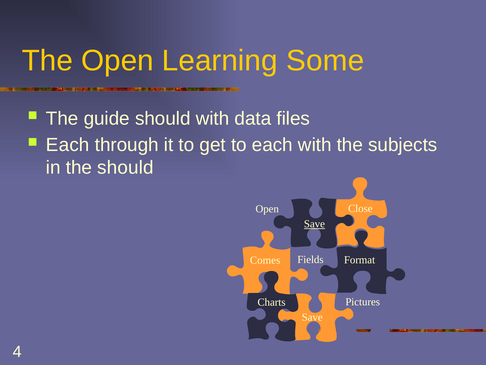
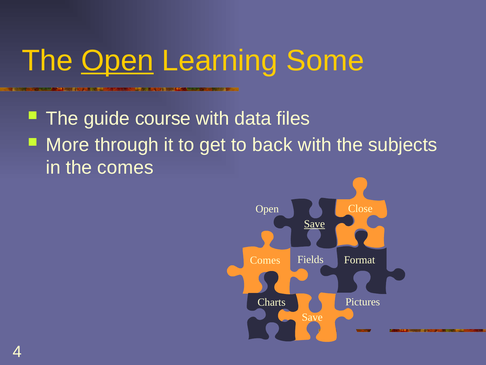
Open at (117, 61) underline: none -> present
guide should: should -> course
Each at (68, 145): Each -> More
to each: each -> back
the should: should -> comes
